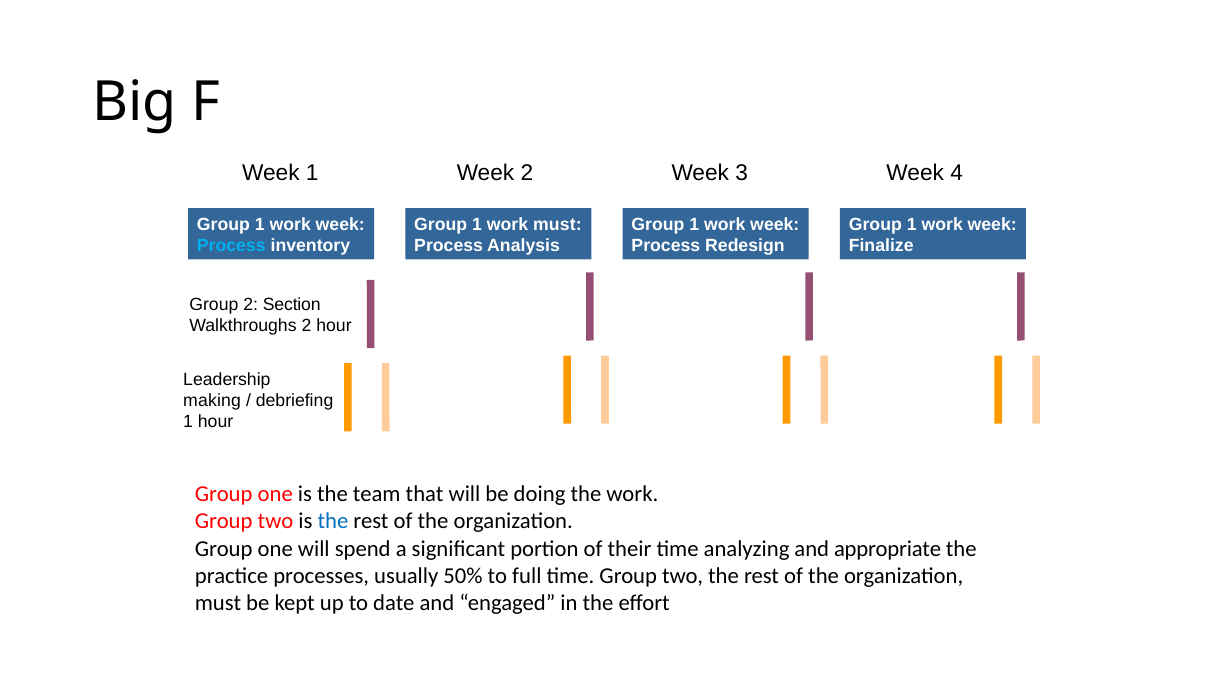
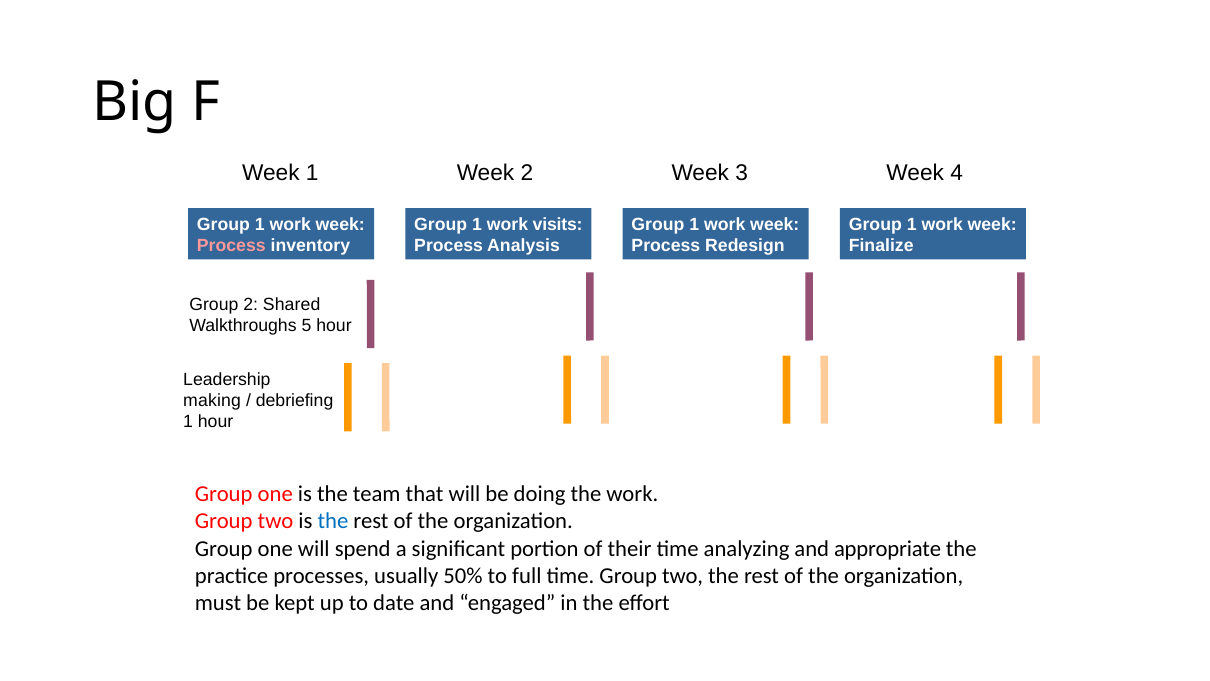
work must: must -> visits
Process at (231, 245) colour: light blue -> pink
Section: Section -> Shared
Walkthroughs 2: 2 -> 5
